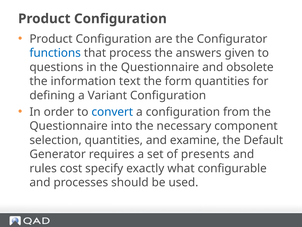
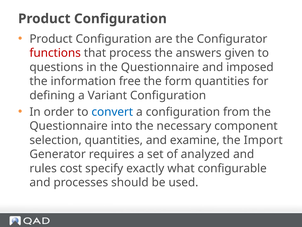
functions colour: blue -> red
obsolete: obsolete -> imposed
text: text -> free
Default: Default -> Import
presents: presents -> analyzed
